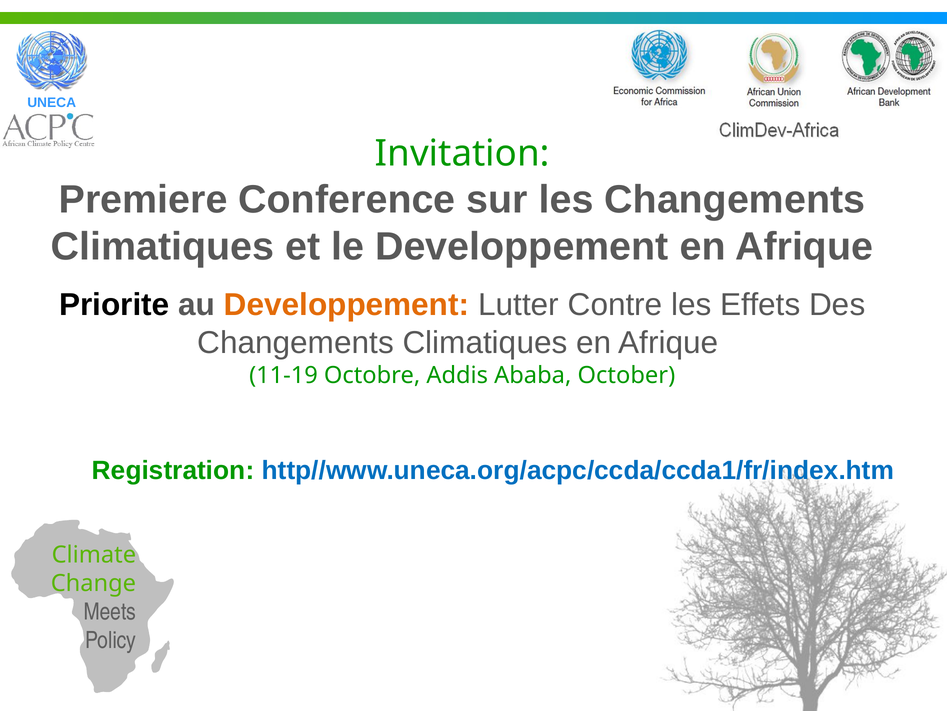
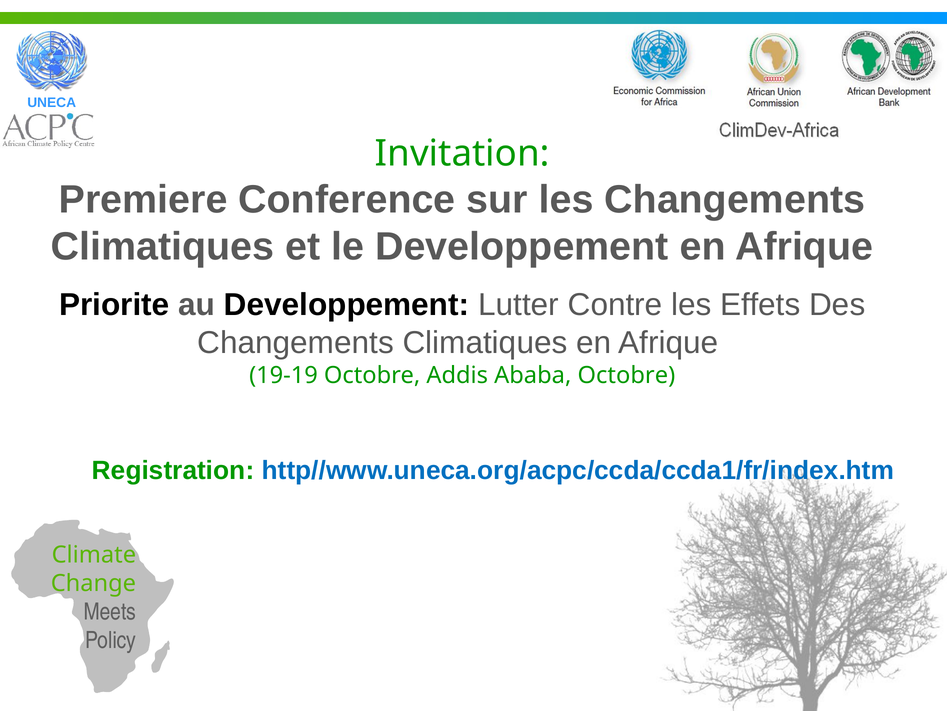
Developpement at (347, 305) colour: orange -> black
11-19: 11-19 -> 19-19
Ababa October: October -> Octobre
